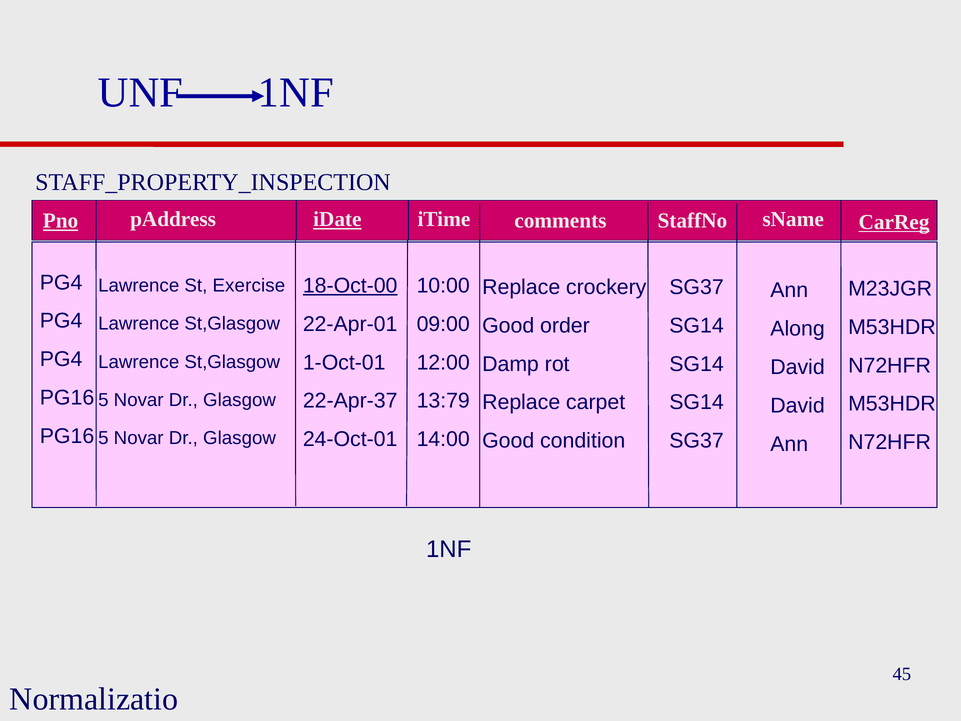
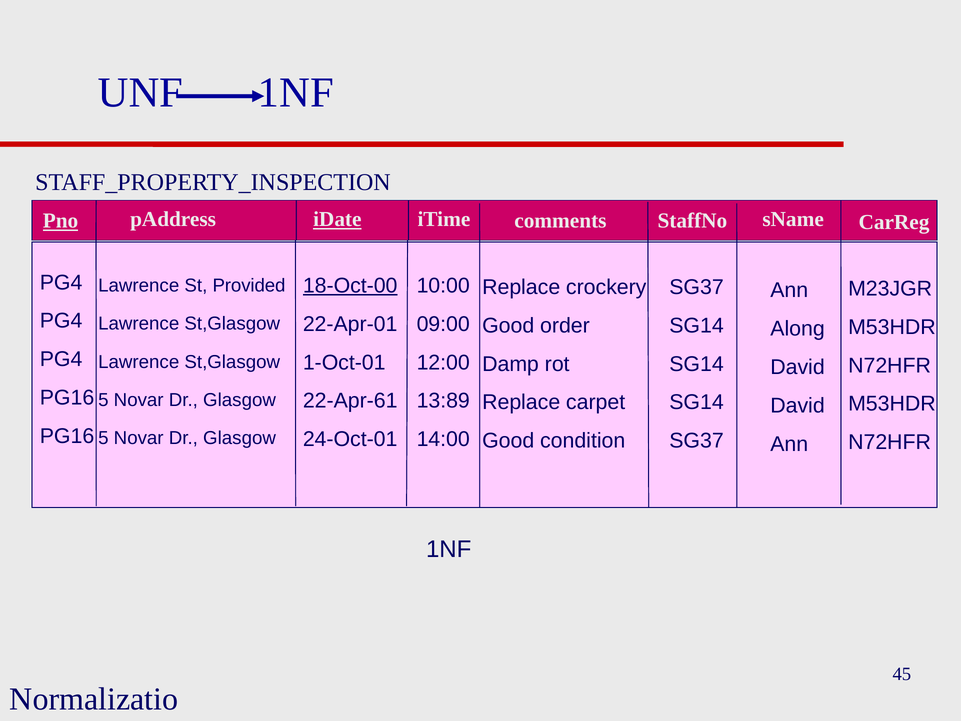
CarReg underline: present -> none
Exercise: Exercise -> Provided
22-Apr-37: 22-Apr-37 -> 22-Apr-61
13:79: 13:79 -> 13:89
